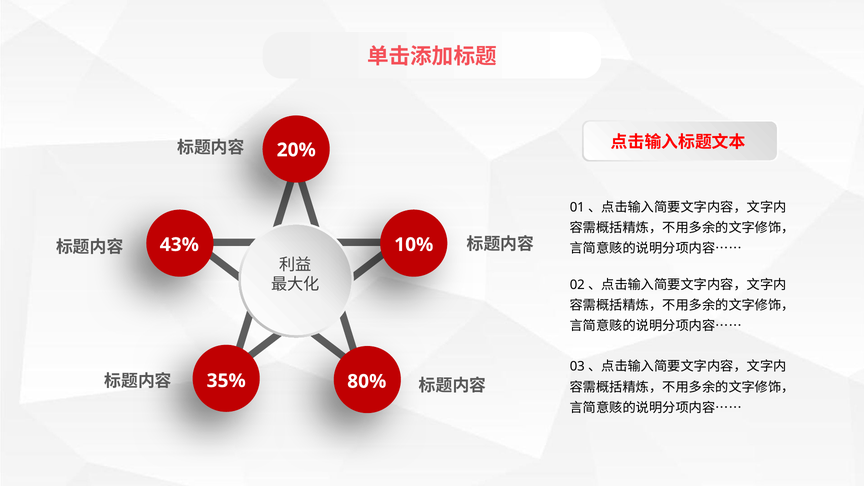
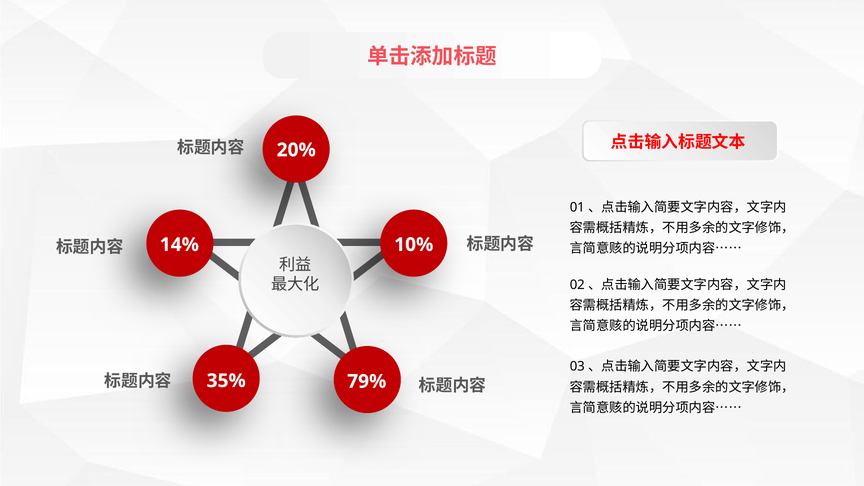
43%: 43% -> 14%
80%: 80% -> 79%
